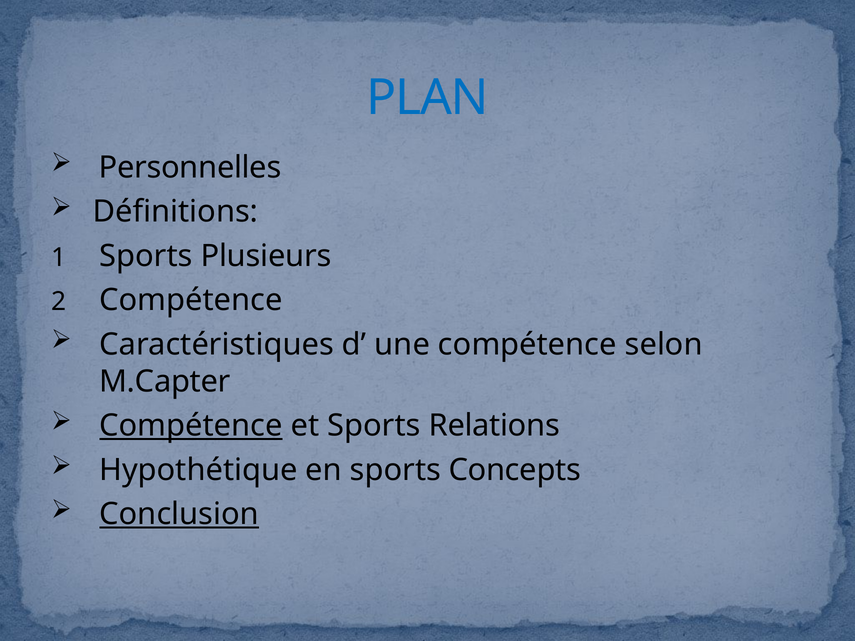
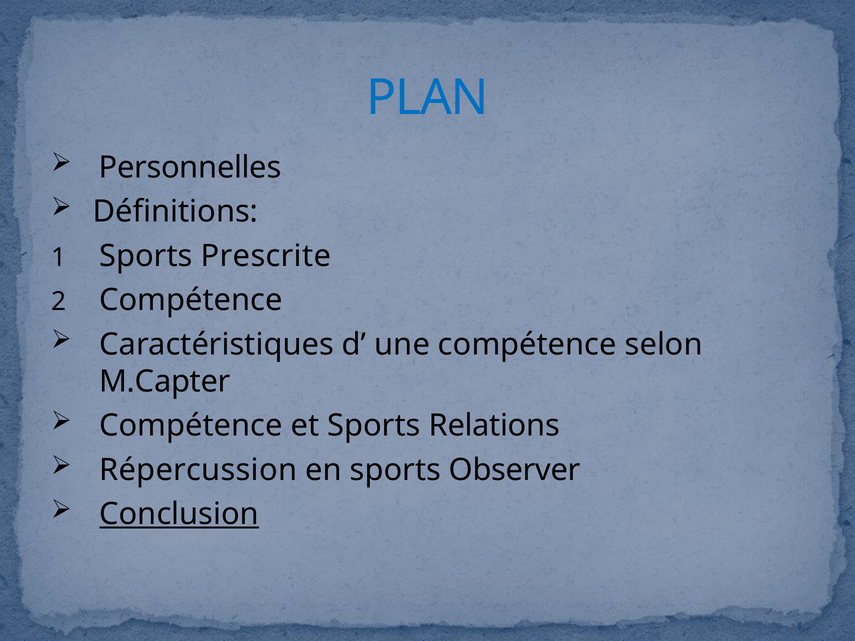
Plusieurs: Plusieurs -> Prescrite
Compétence at (191, 426) underline: present -> none
Hypothétique: Hypothétique -> Répercussion
Concepts: Concepts -> Observer
